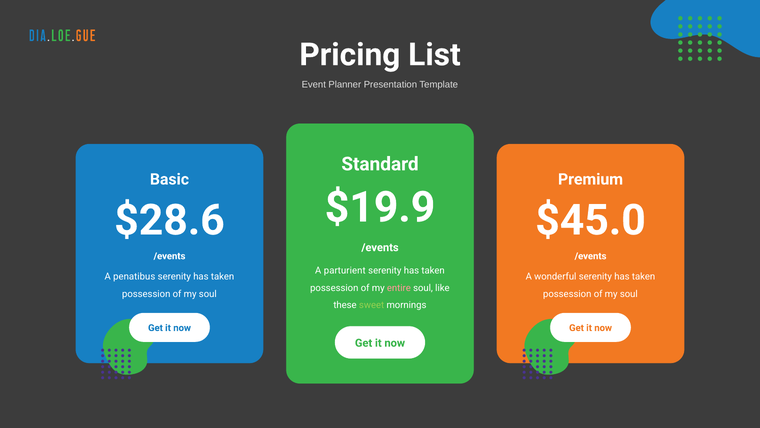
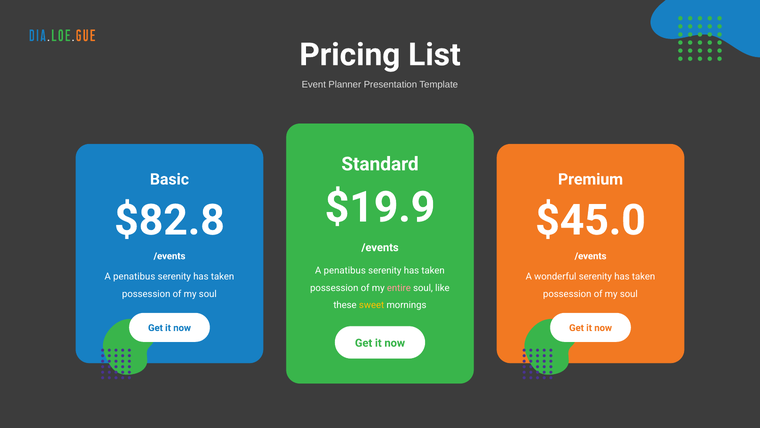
$28.6: $28.6 -> $82.8
parturient at (345, 271): parturient -> penatibus
sweet colour: light green -> yellow
